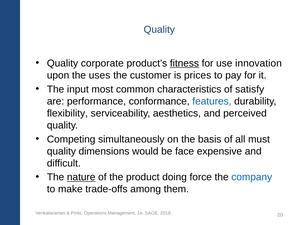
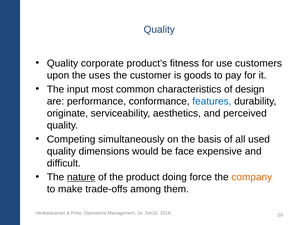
fitness underline: present -> none
innovation: innovation -> customers
prices: prices -> goods
satisfy: satisfy -> design
flexibility: flexibility -> originate
must: must -> used
company colour: blue -> orange
